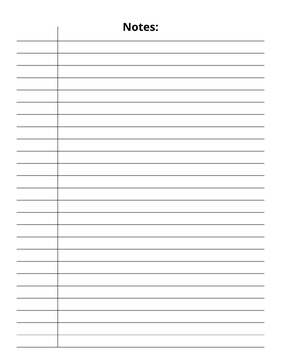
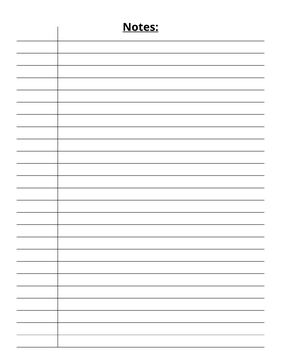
Notes underline: none -> present
